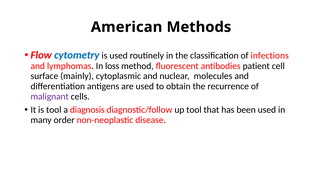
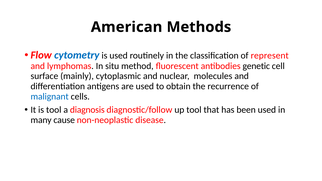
infections: infections -> represent
loss: loss -> situ
patient: patient -> genetic
malignant colour: purple -> blue
order: order -> cause
